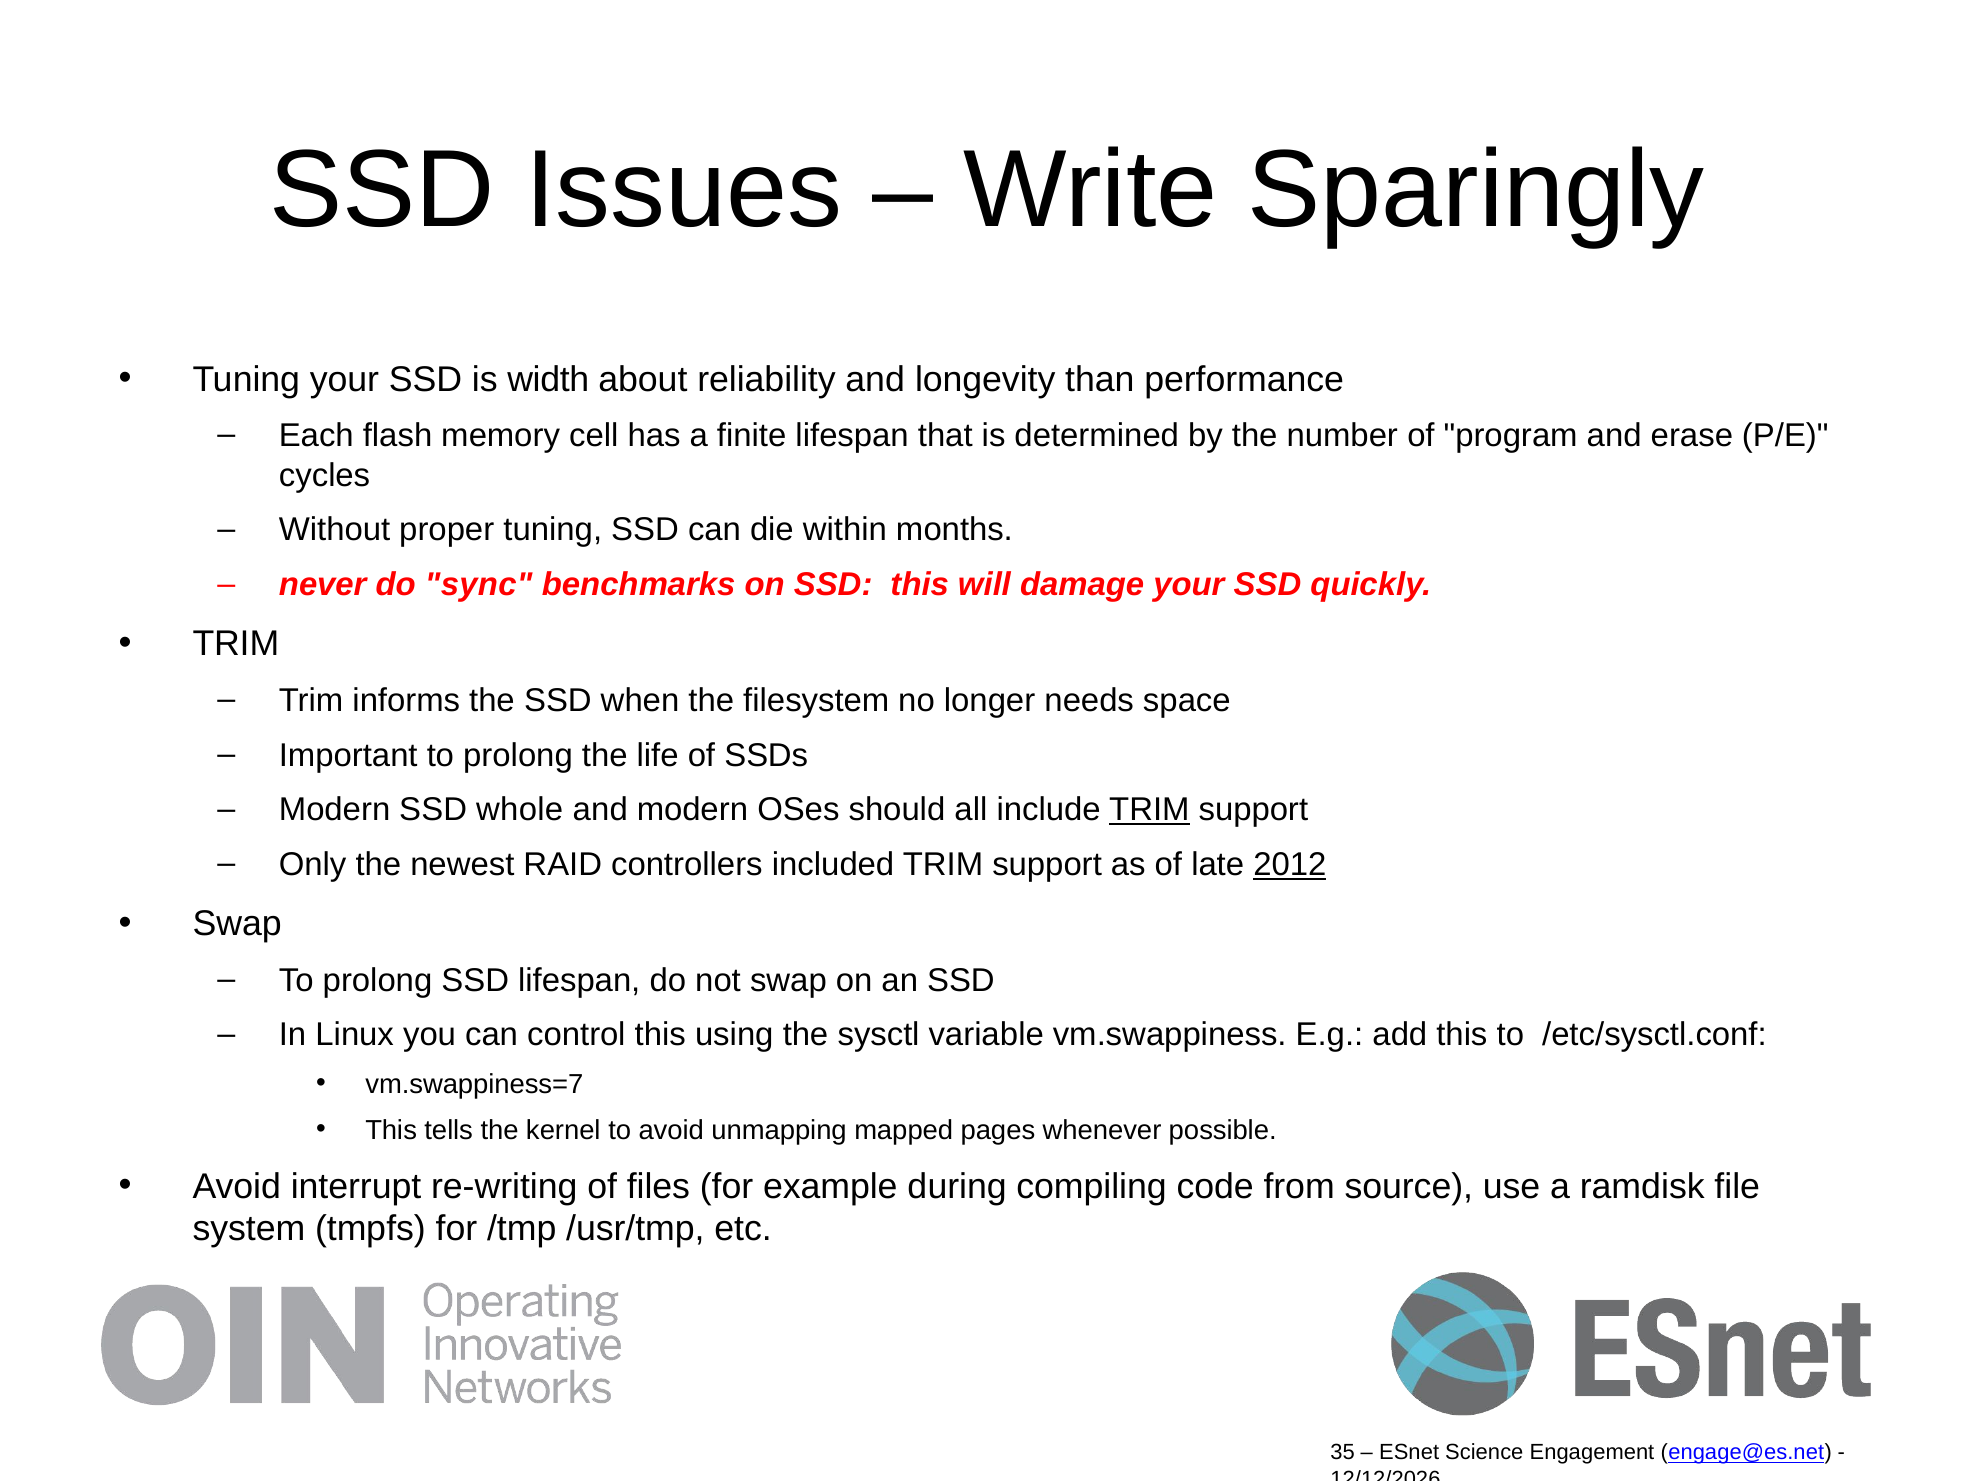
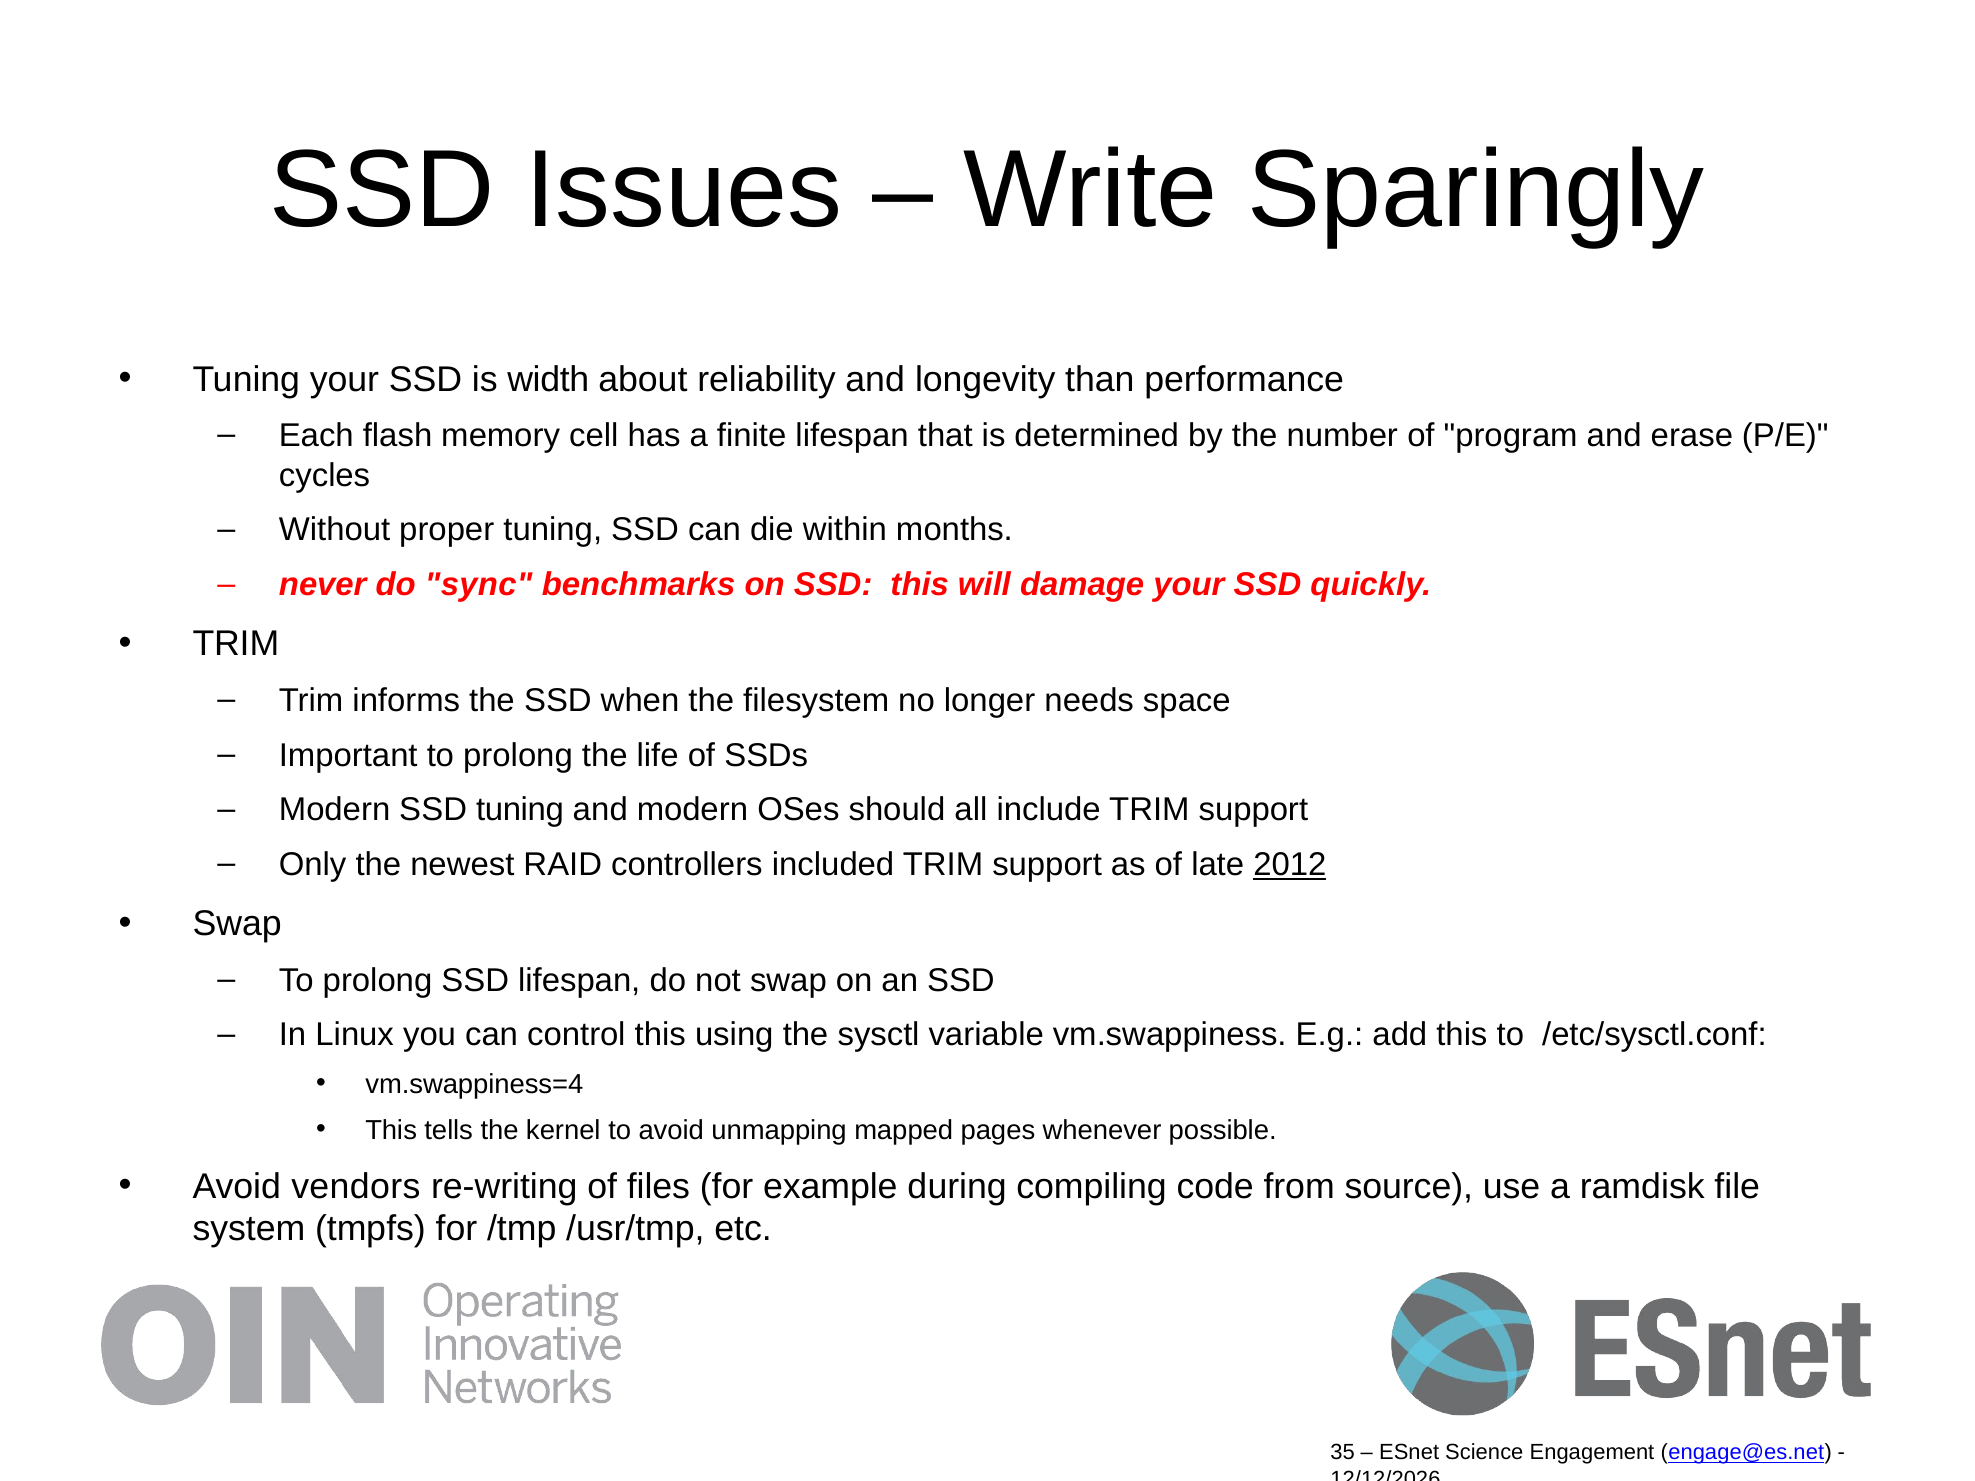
SSD whole: whole -> tuning
TRIM at (1149, 810) underline: present -> none
vm.swappiness=7: vm.swappiness=7 -> vm.swappiness=4
interrupt: interrupt -> vendors
